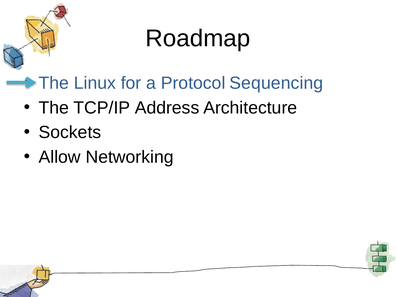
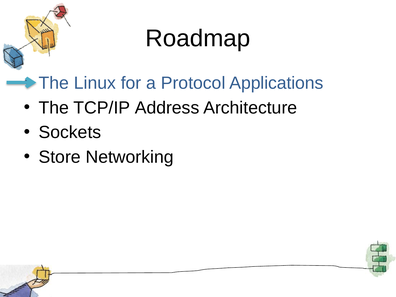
Sequencing: Sequencing -> Applications
Allow: Allow -> Store
